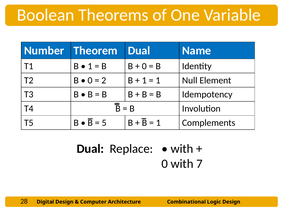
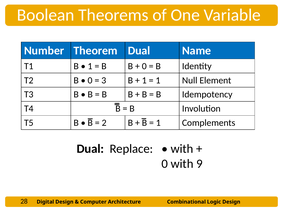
2: 2 -> 3
5: 5 -> 2
7: 7 -> 9
